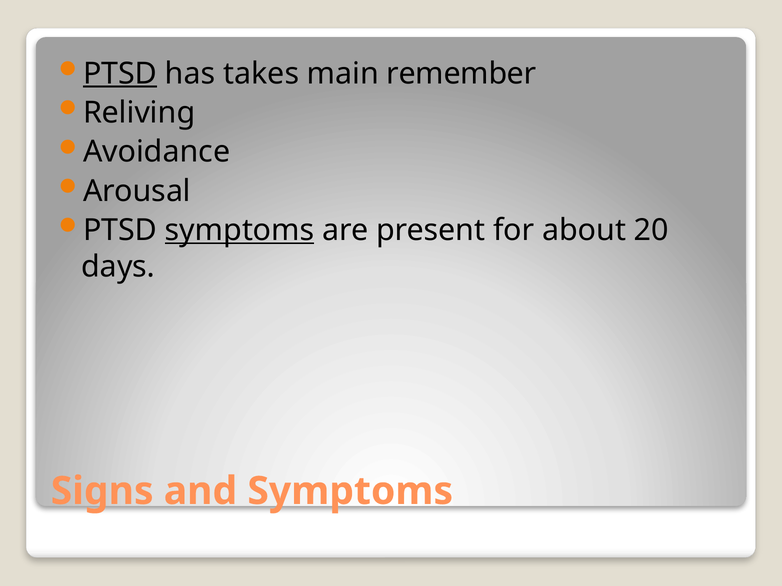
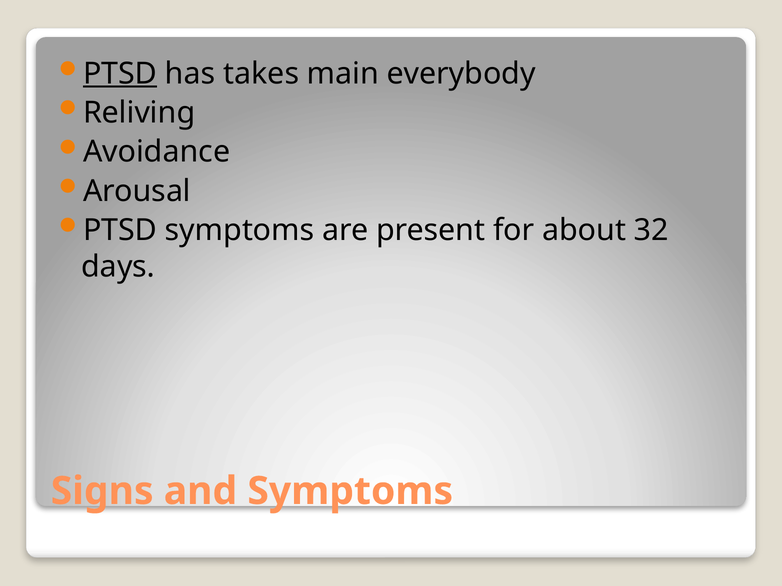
remember: remember -> everybody
symptoms at (240, 230) underline: present -> none
20: 20 -> 32
